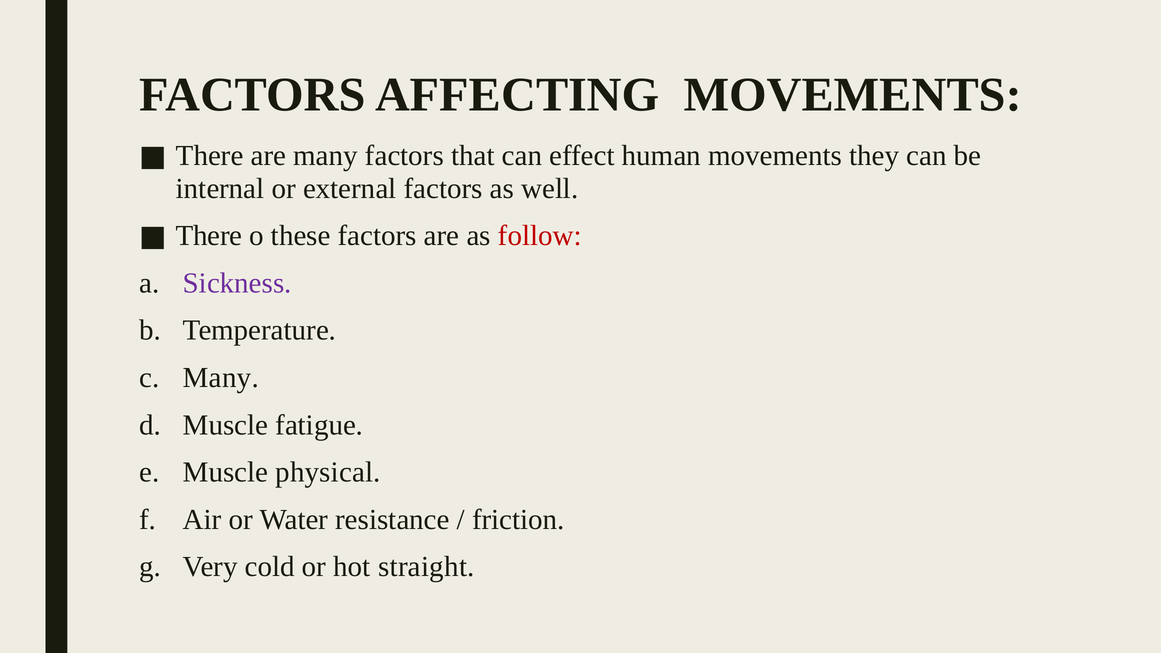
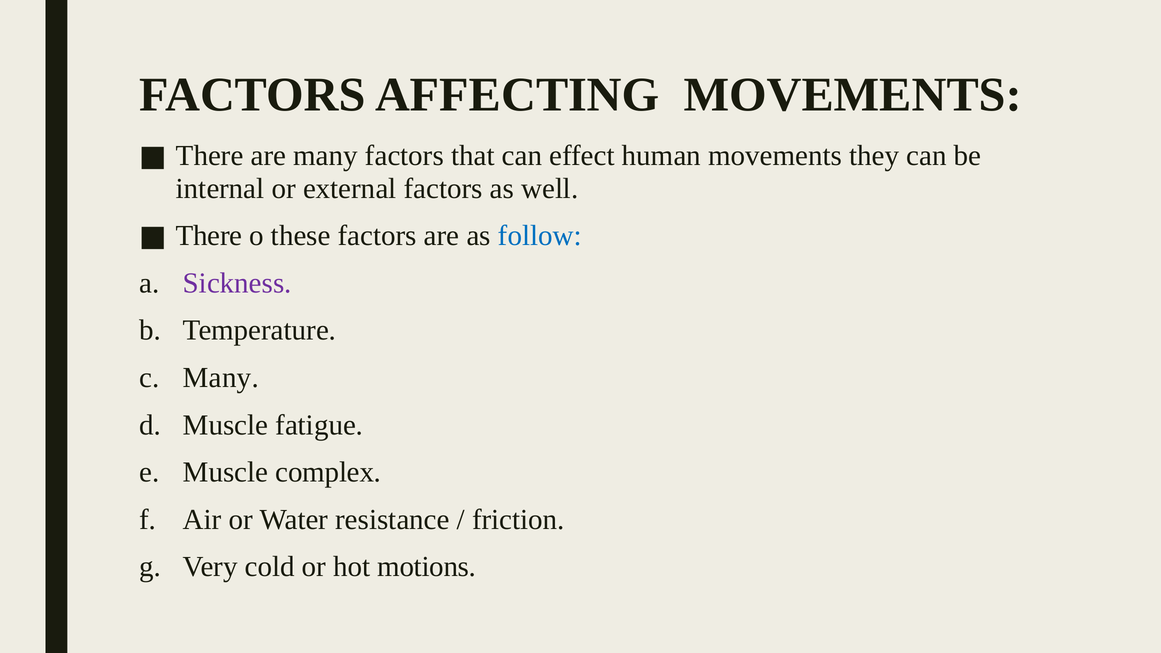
follow colour: red -> blue
physical: physical -> complex
straight: straight -> motions
